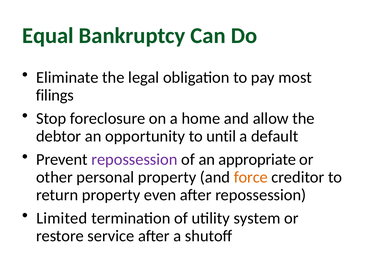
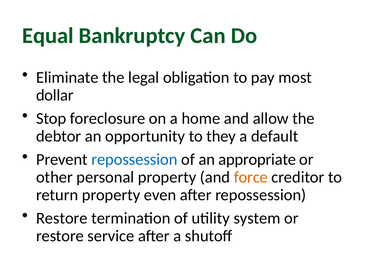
filings: filings -> dollar
until: until -> they
repossession at (134, 160) colour: purple -> blue
Limited at (62, 219): Limited -> Restore
